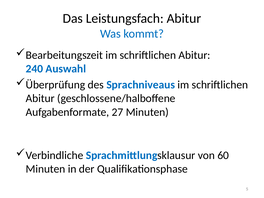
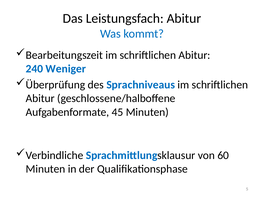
Auswahl: Auswahl -> Weniger
27: 27 -> 45
